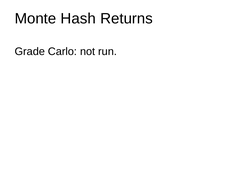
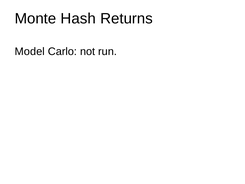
Grade: Grade -> Model
